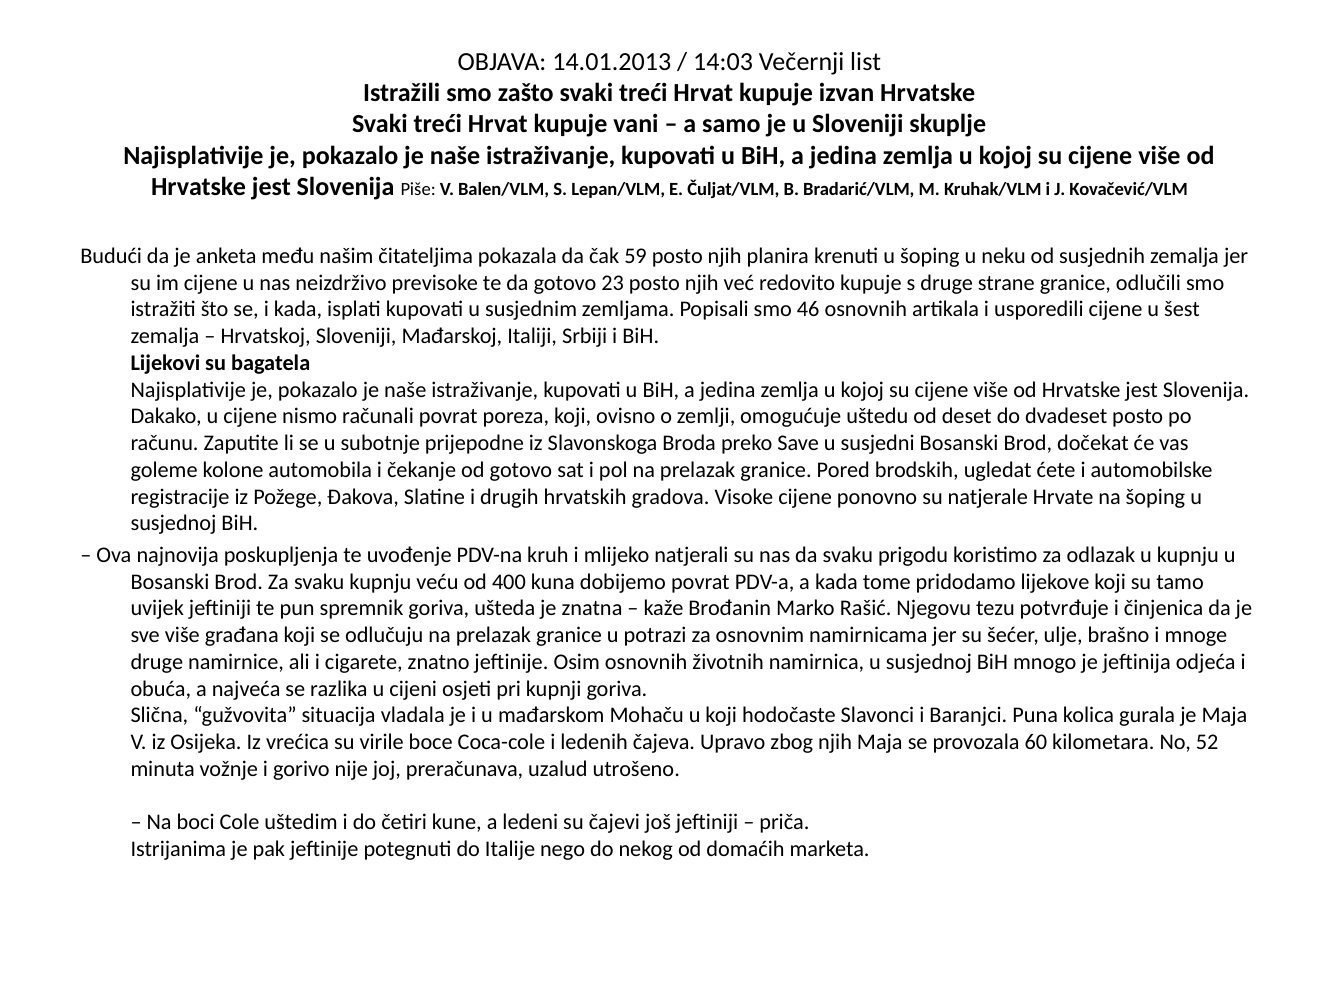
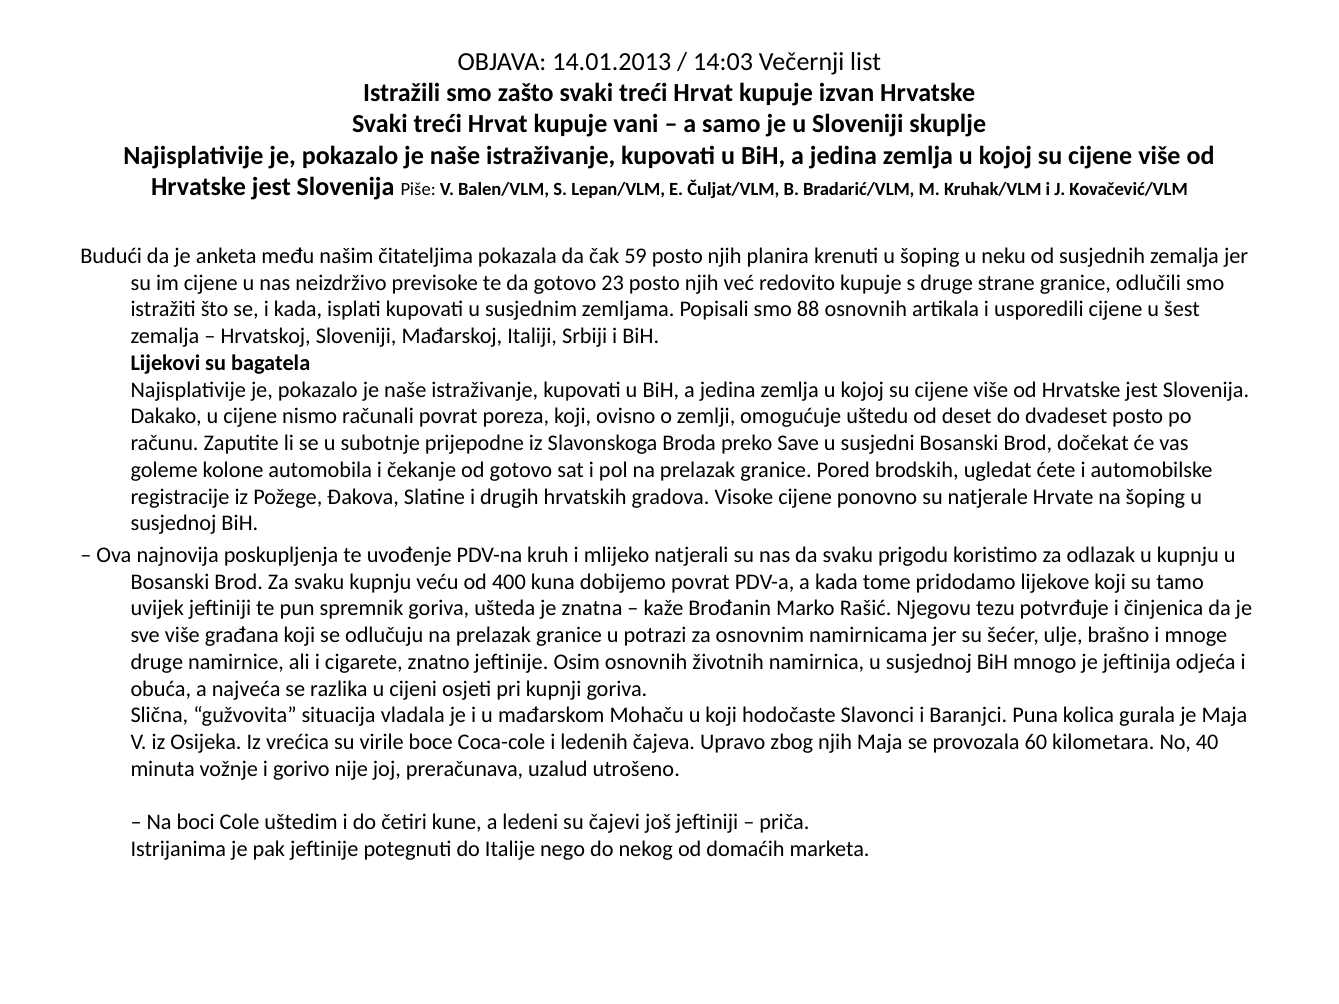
46: 46 -> 88
52: 52 -> 40
